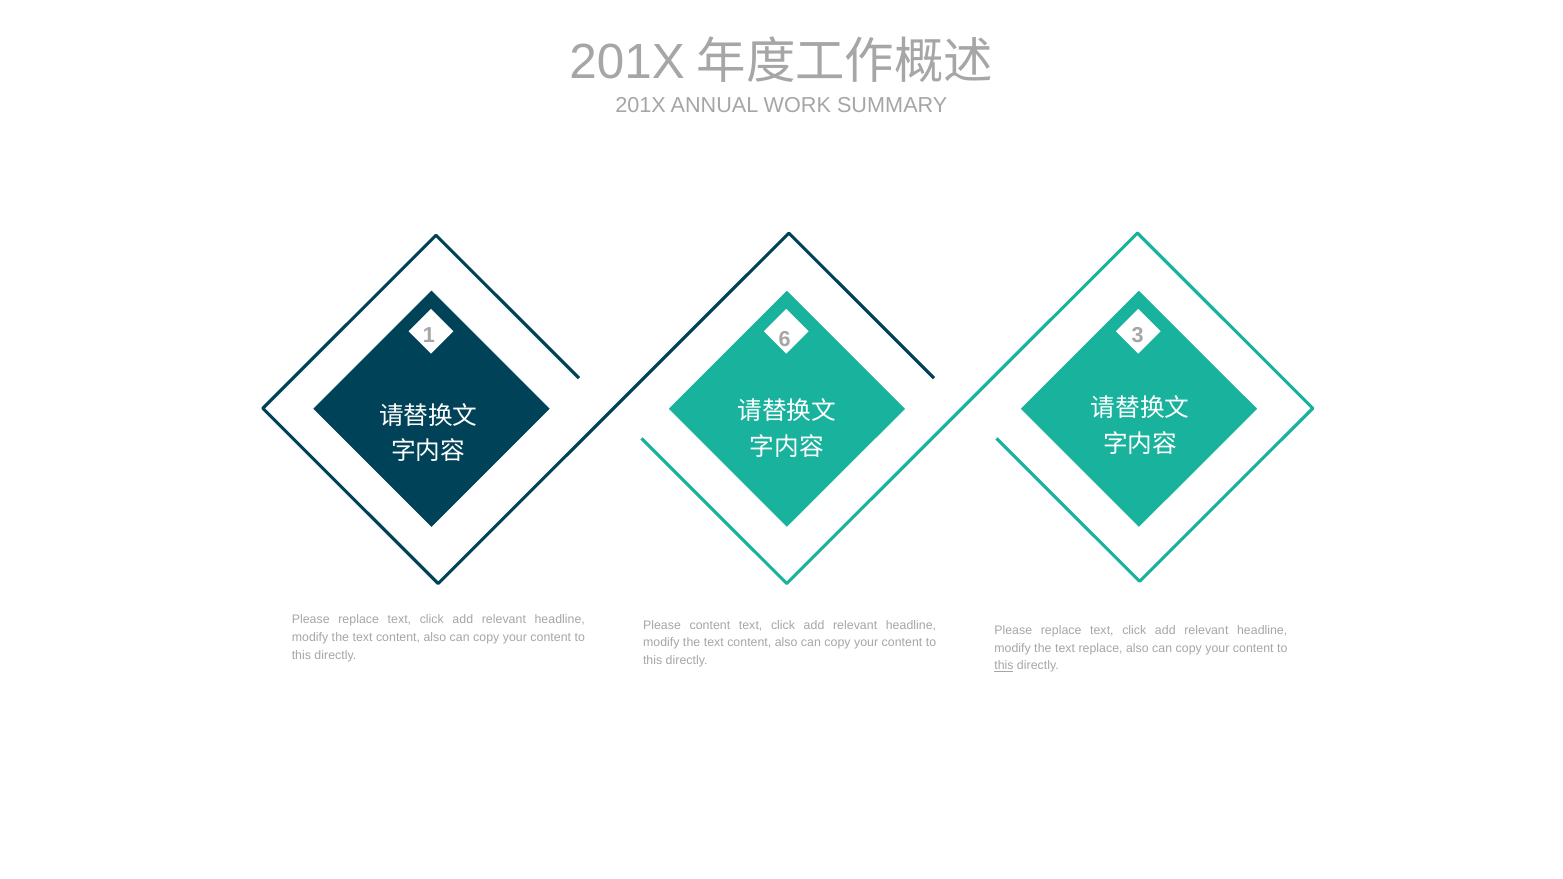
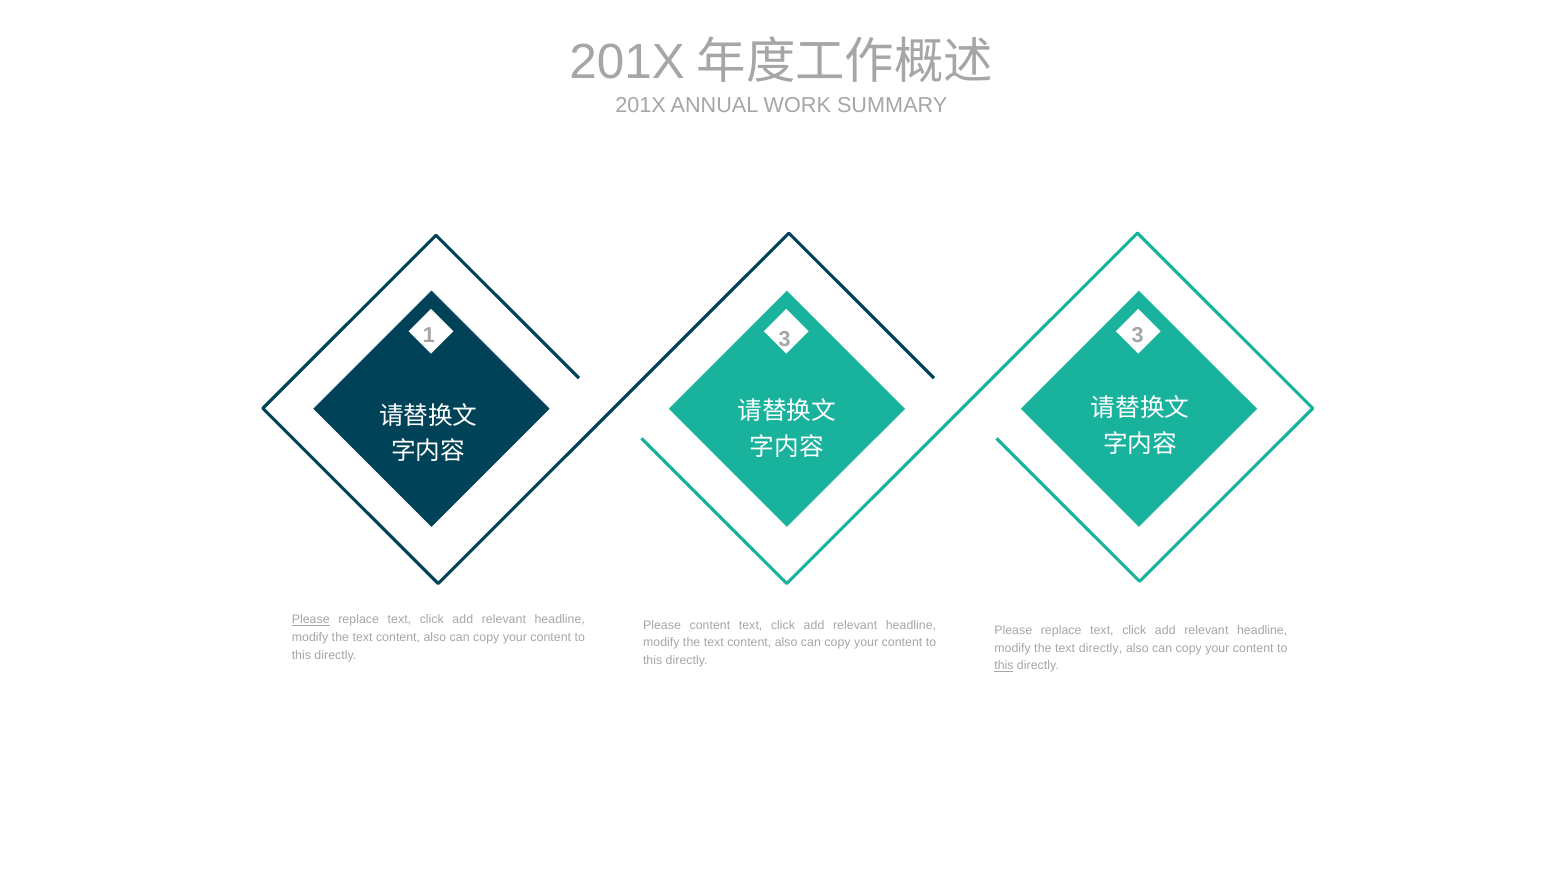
1 6: 6 -> 3
Please at (311, 620) underline: none -> present
text replace: replace -> directly
